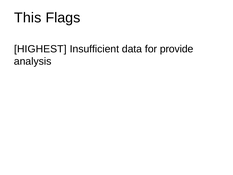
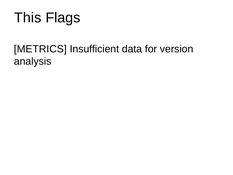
HIGHEST: HIGHEST -> METRICS
provide: provide -> version
